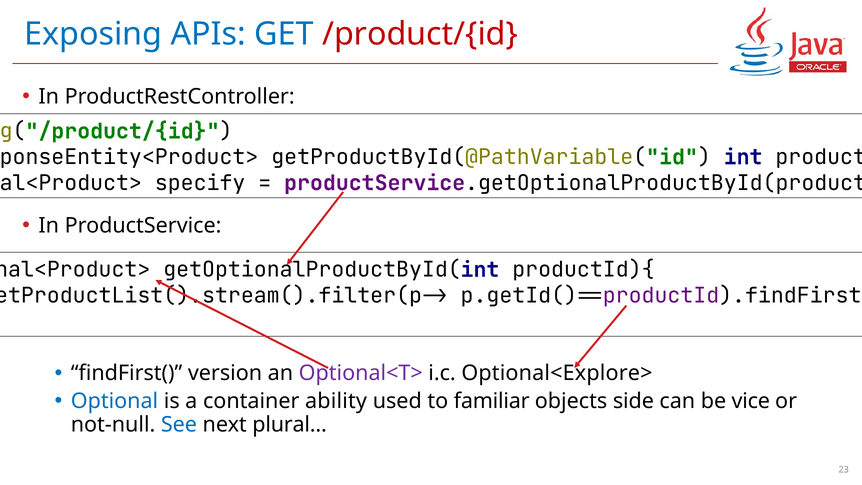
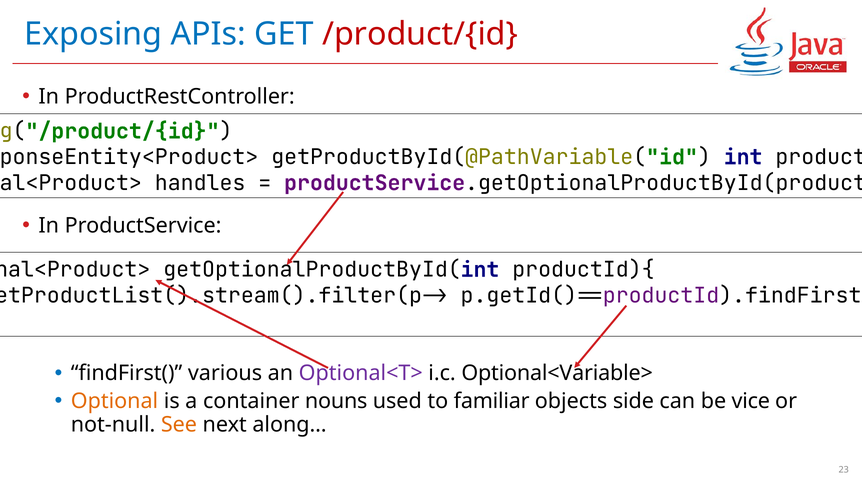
specify: specify -> handles
version: version -> various
Optional<Explore>: Optional<Explore> -> Optional<Variable>
Optional colour: blue -> orange
ability: ability -> nouns
See colour: blue -> orange
plural…: plural… -> along…
